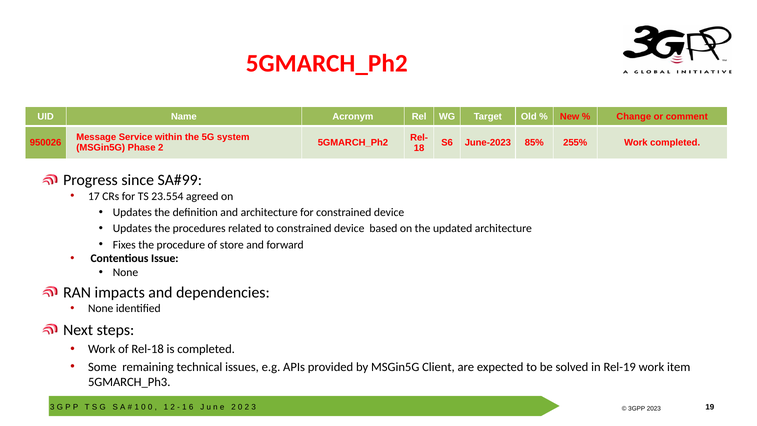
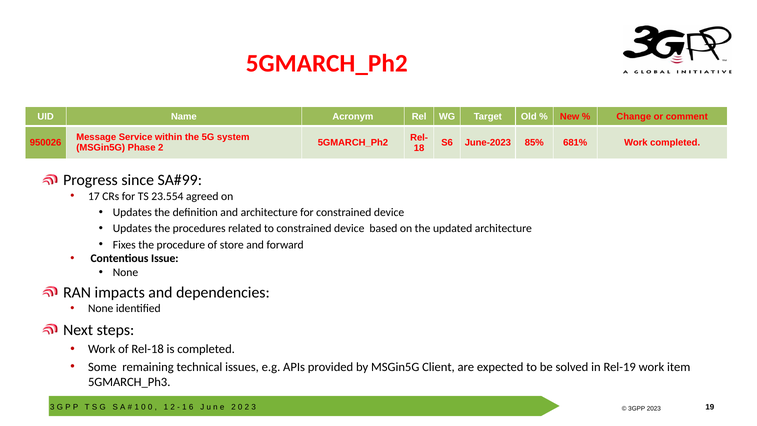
255%: 255% -> 681%
